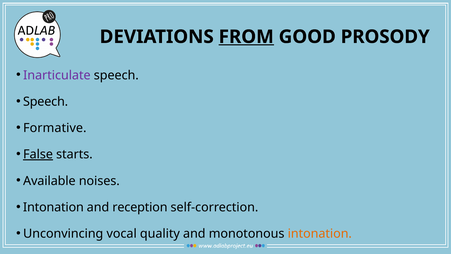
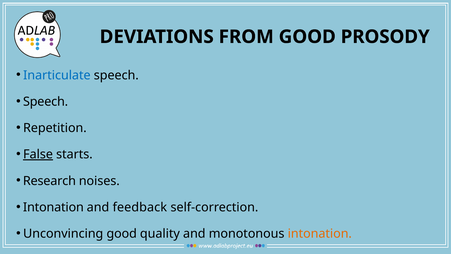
FROM underline: present -> none
Inarticulate colour: purple -> blue
Formative: Formative -> Repetition
Available: Available -> Research
reception: reception -> feedback
Unconvincing vocal: vocal -> good
